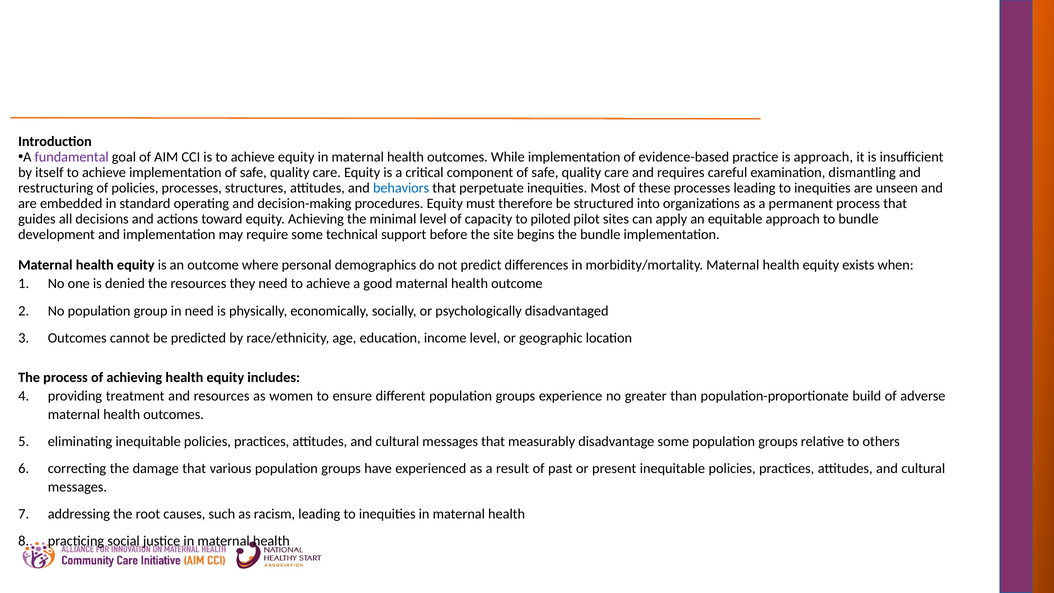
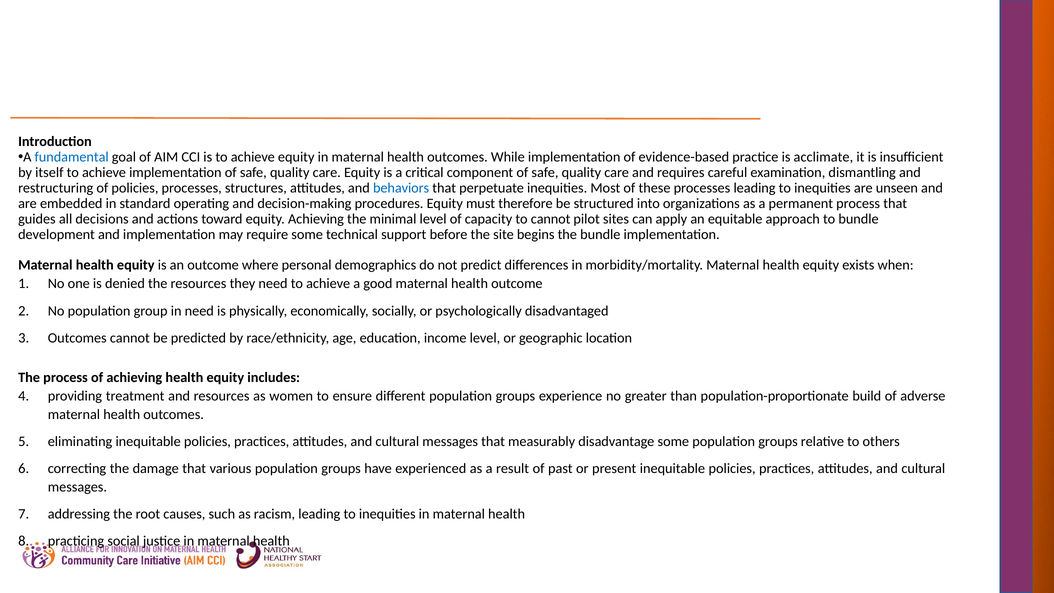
fundamental colour: purple -> blue
is approach: approach -> acclimate
to piloted: piloted -> cannot
